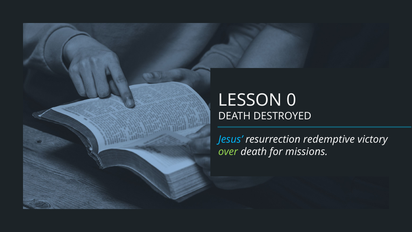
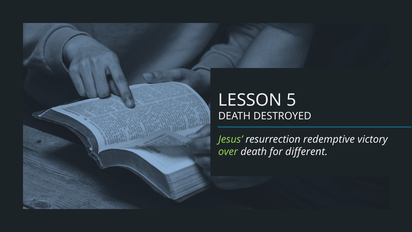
0: 0 -> 5
Jesus colour: light blue -> light green
missions: missions -> different
